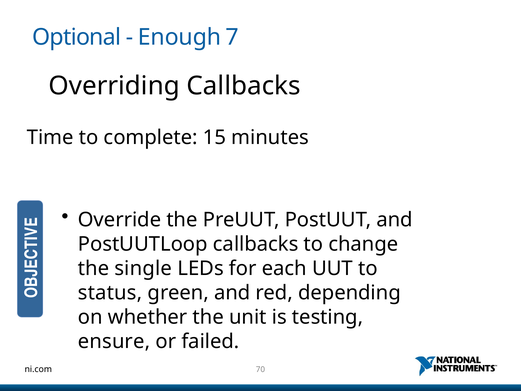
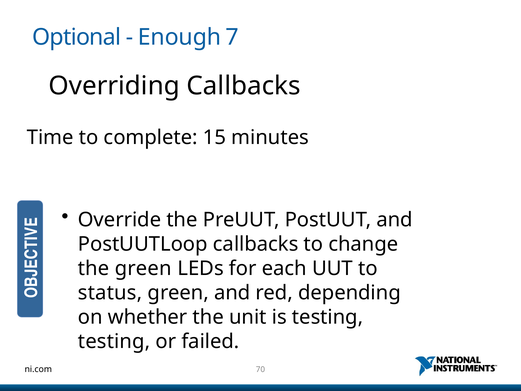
the single: single -> green
ensure at (114, 341): ensure -> testing
